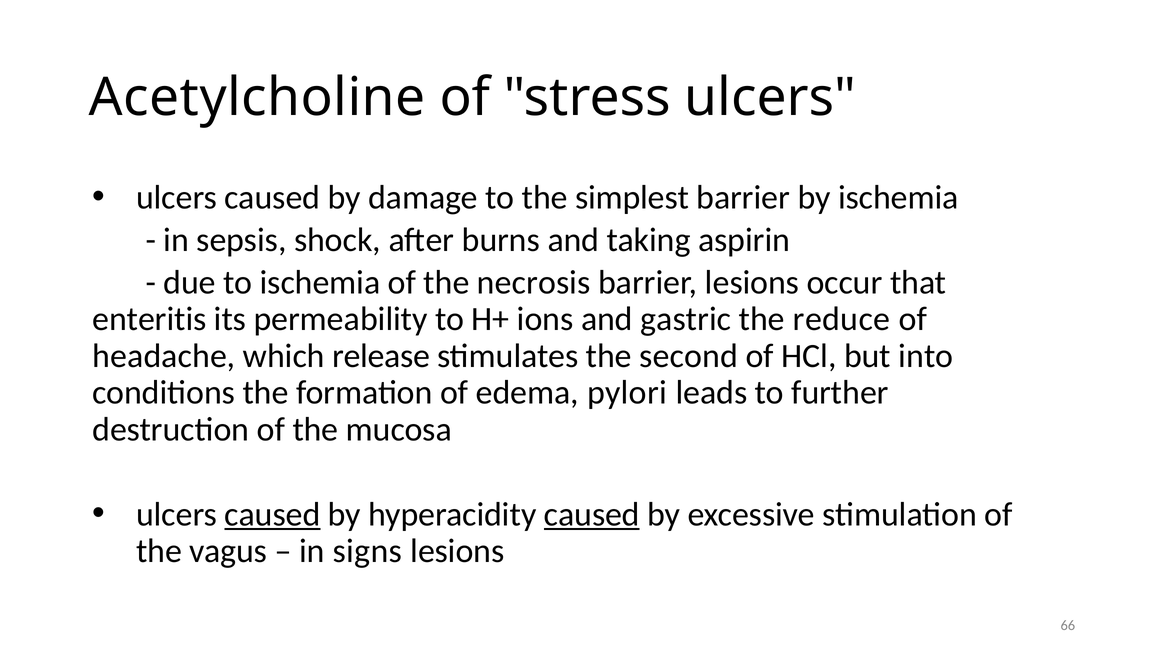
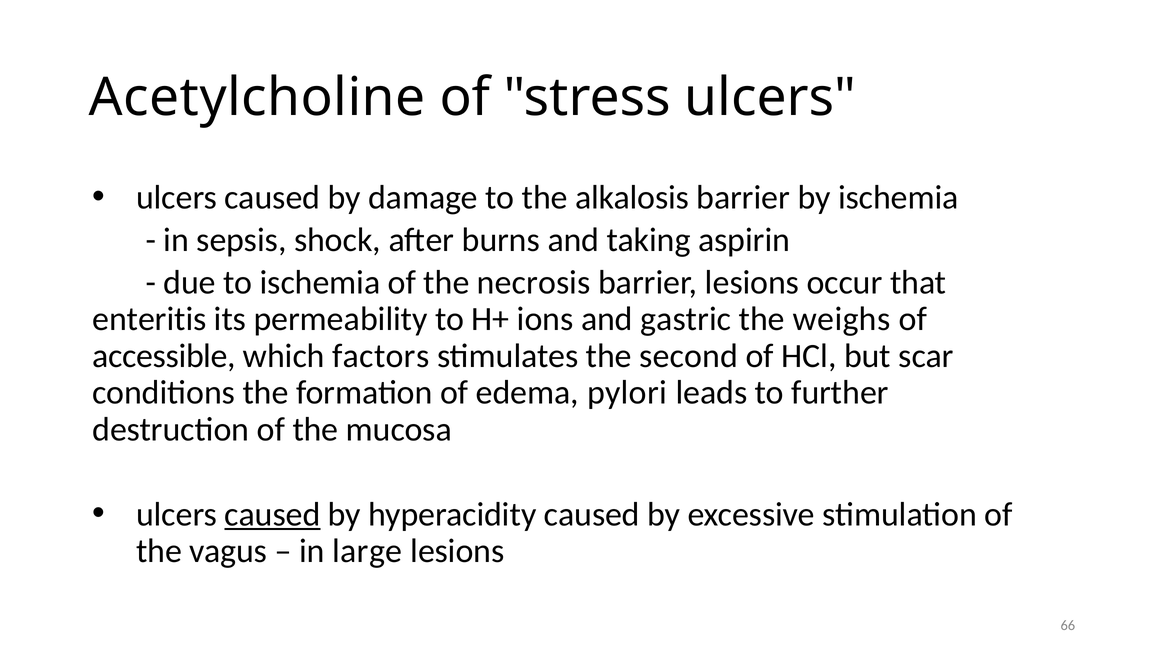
simplest: simplest -> alkalosis
reduce: reduce -> weighs
headache: headache -> accessible
release: release -> factors
into: into -> scar
caused at (592, 514) underline: present -> none
signs: signs -> large
